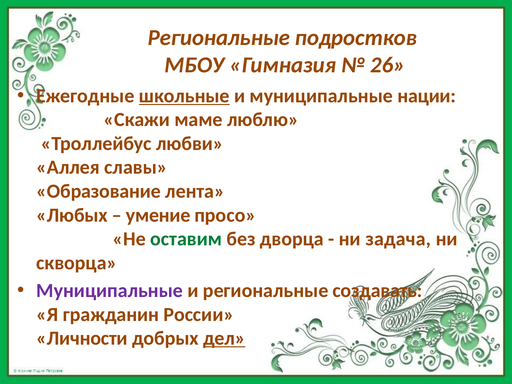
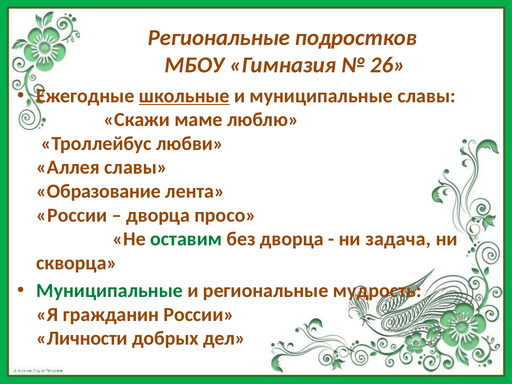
муниципальные нации: нации -> славы
Любых at (72, 215): Любых -> России
умение at (158, 215): умение -> дворца
Муниципальные at (110, 291) colour: purple -> green
создавать: создавать -> мудрость
дел underline: present -> none
